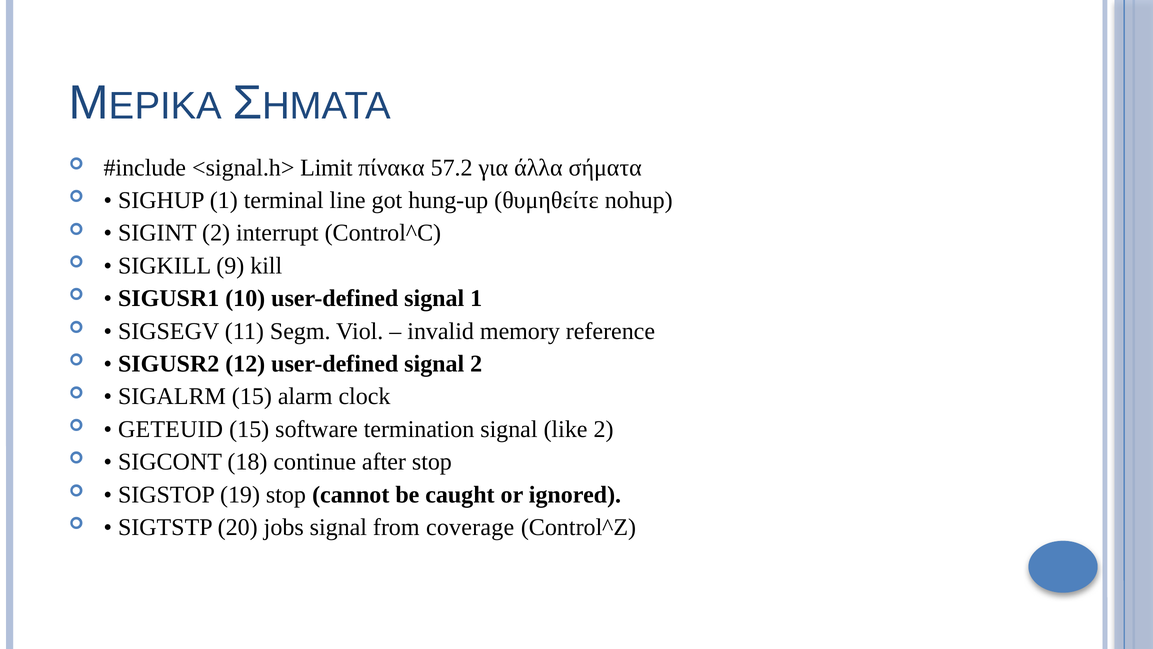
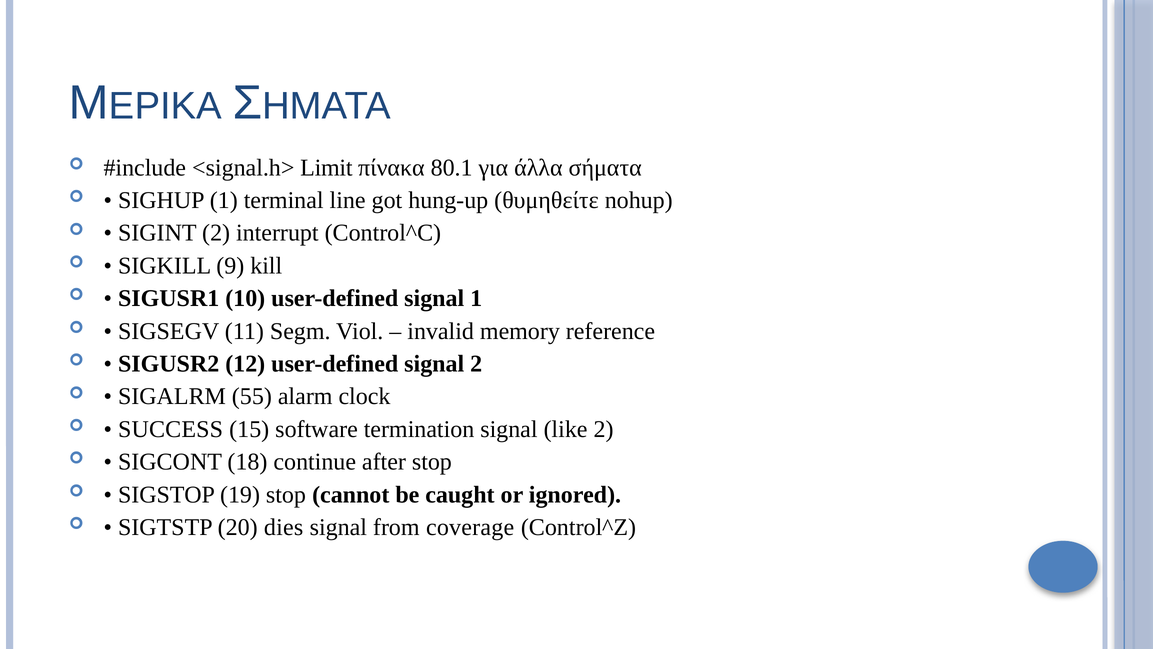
57.2: 57.2 -> 80.1
SIGALRM 15: 15 -> 55
GETEUID: GETEUID -> SUCCESS
jobs: jobs -> dies
